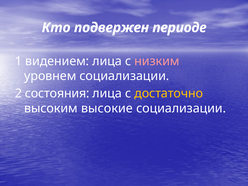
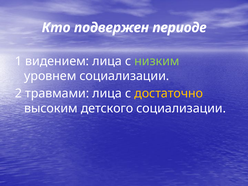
низким colour: pink -> light green
состояния: состояния -> травмами
высокие: высокие -> детского
